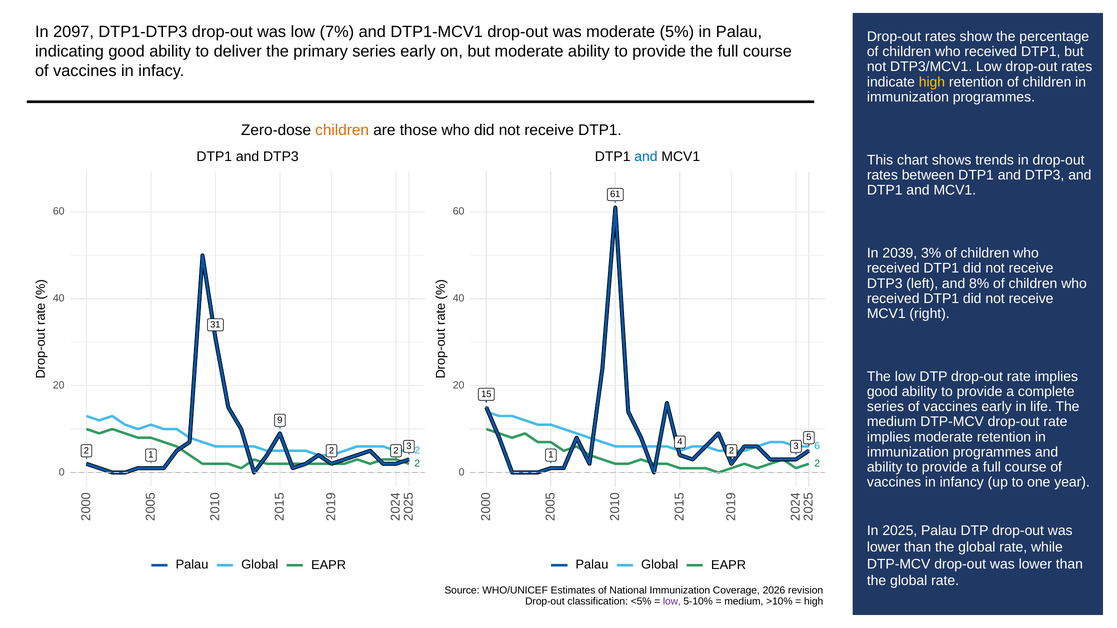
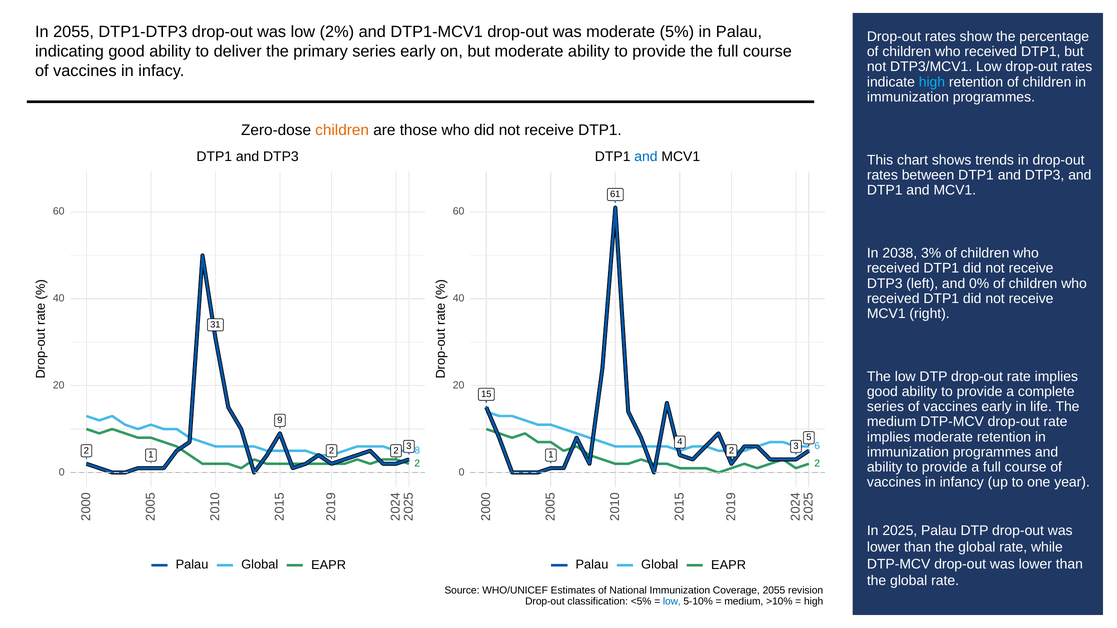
In 2097: 2097 -> 2055
7%: 7% -> 2%
high at (932, 82) colour: yellow -> light blue
2039: 2039 -> 2038
8%: 8% -> 0%
3 2: 2 -> 8
Coverage 2026: 2026 -> 2055
low at (672, 602) colour: purple -> blue
